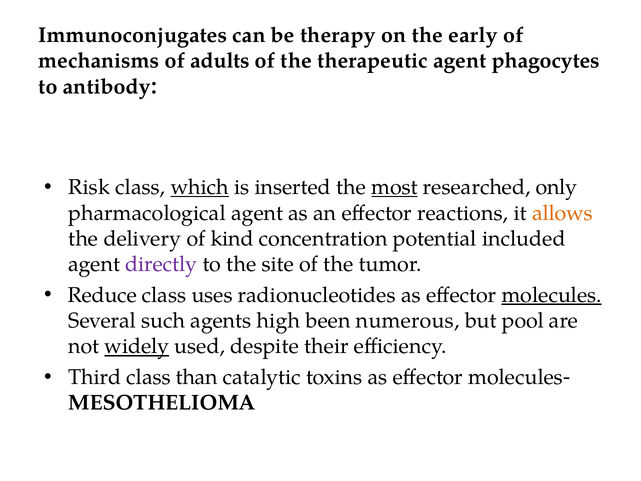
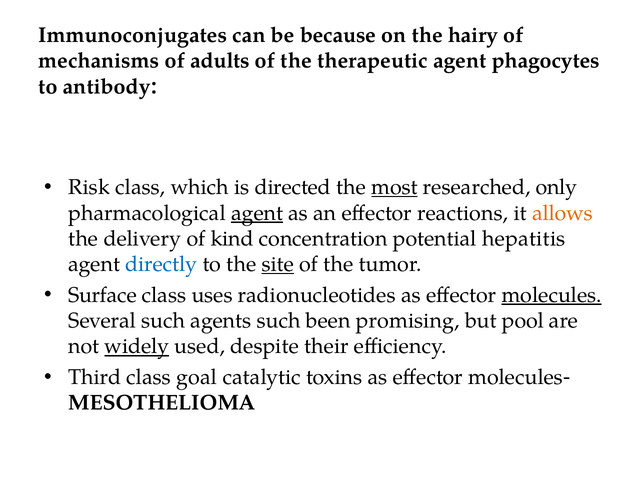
therapy: therapy -> because
early: early -> hairy
which underline: present -> none
inserted: inserted -> directed
agent at (257, 213) underline: none -> present
included: included -> hepatitis
directly colour: purple -> blue
site underline: none -> present
Reduce: Reduce -> Surface
agents high: high -> such
numerous: numerous -> promising
than: than -> goal
